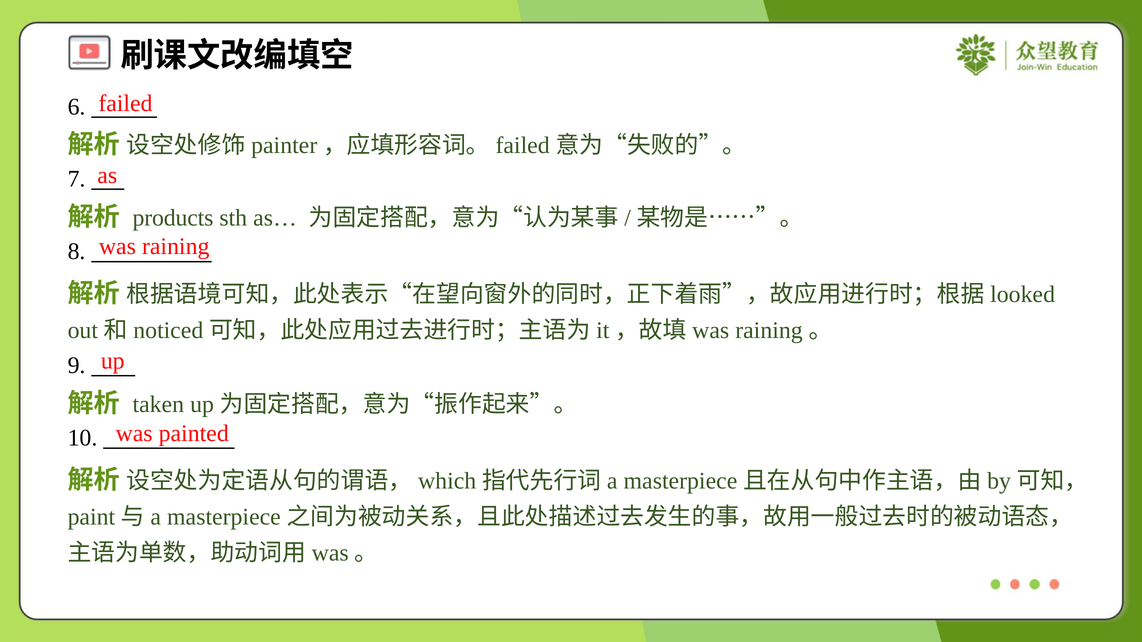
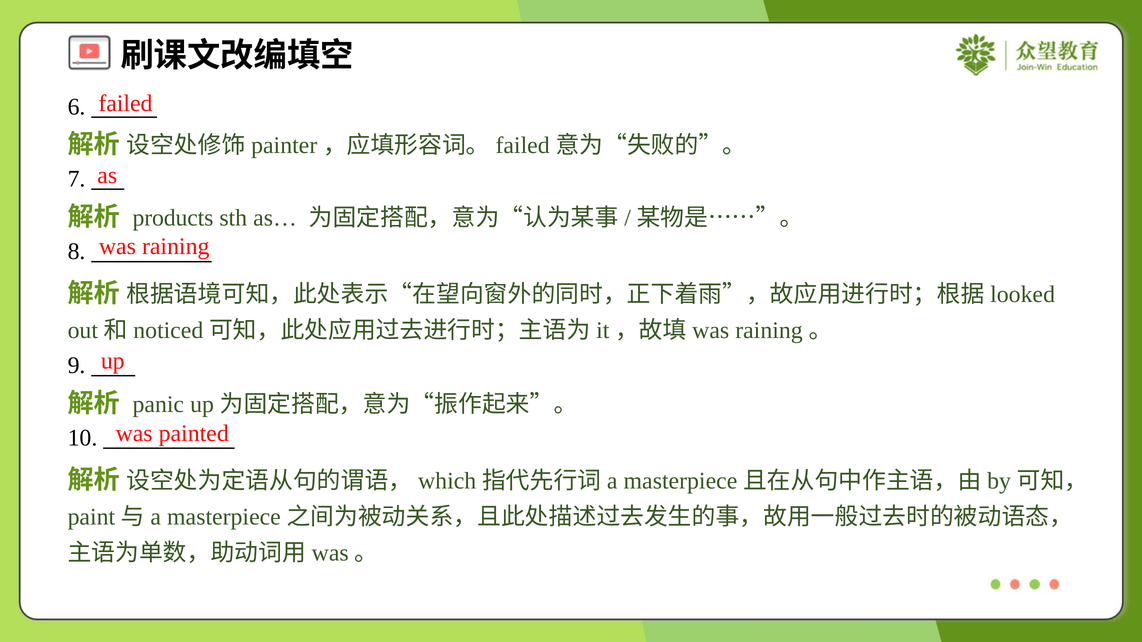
taken: taken -> panic
